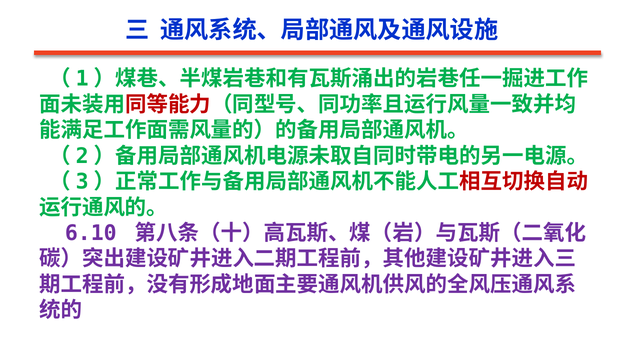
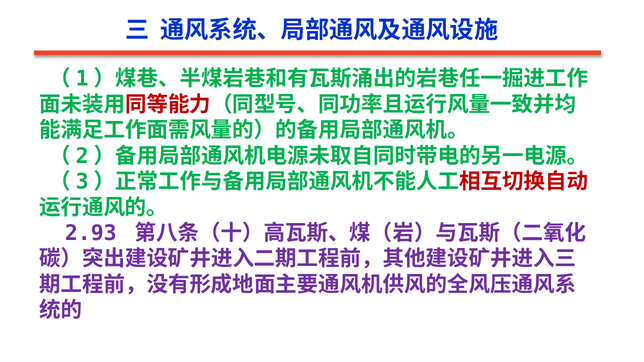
6.10: 6.10 -> 2.93
